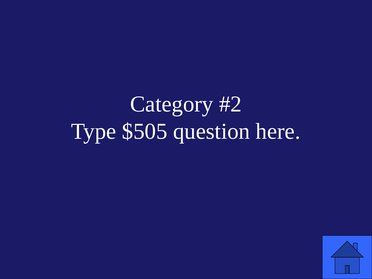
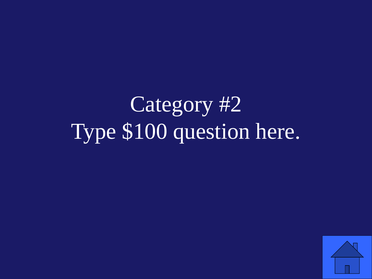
$505: $505 -> $100
